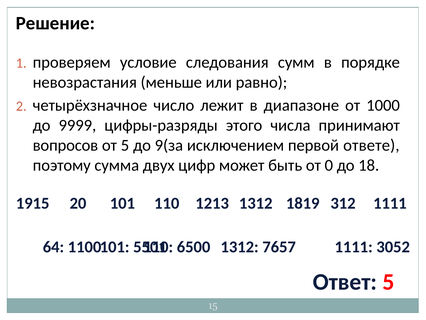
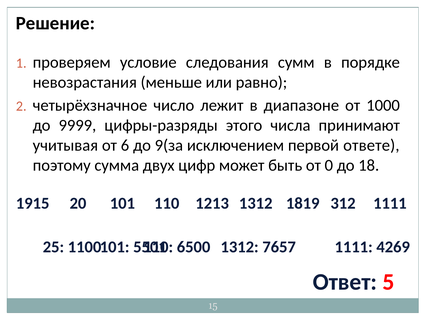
вопросов: вопросов -> учитывая
от 5: 5 -> 6
64: 64 -> 25
3052: 3052 -> 4269
